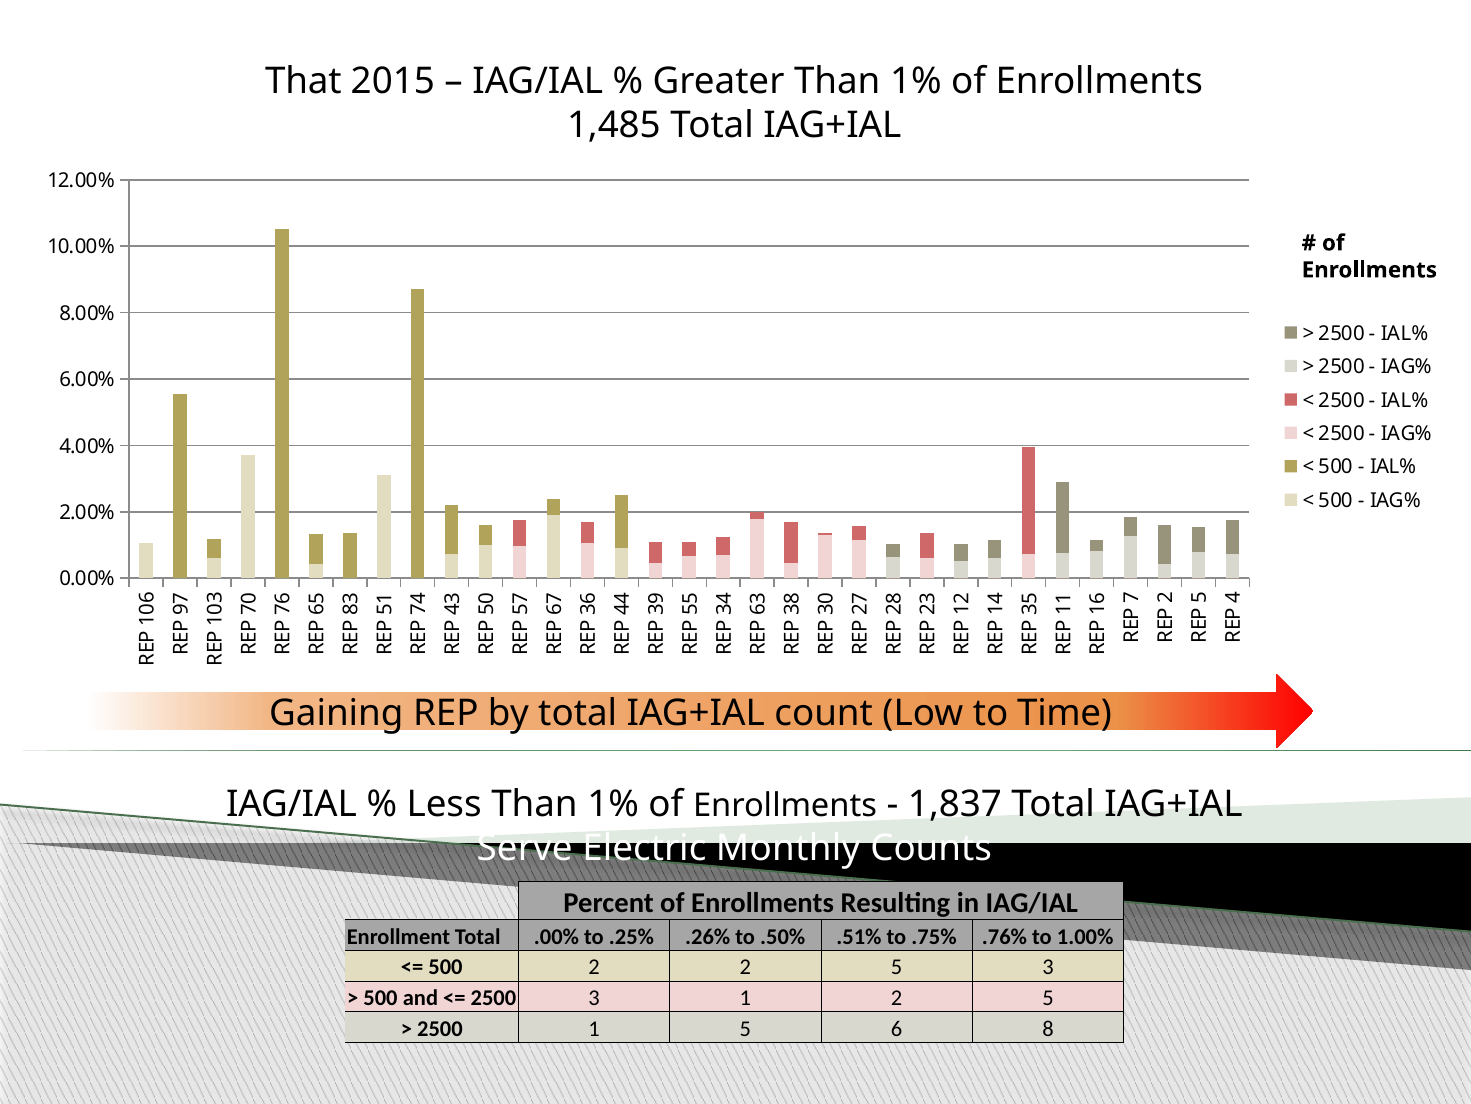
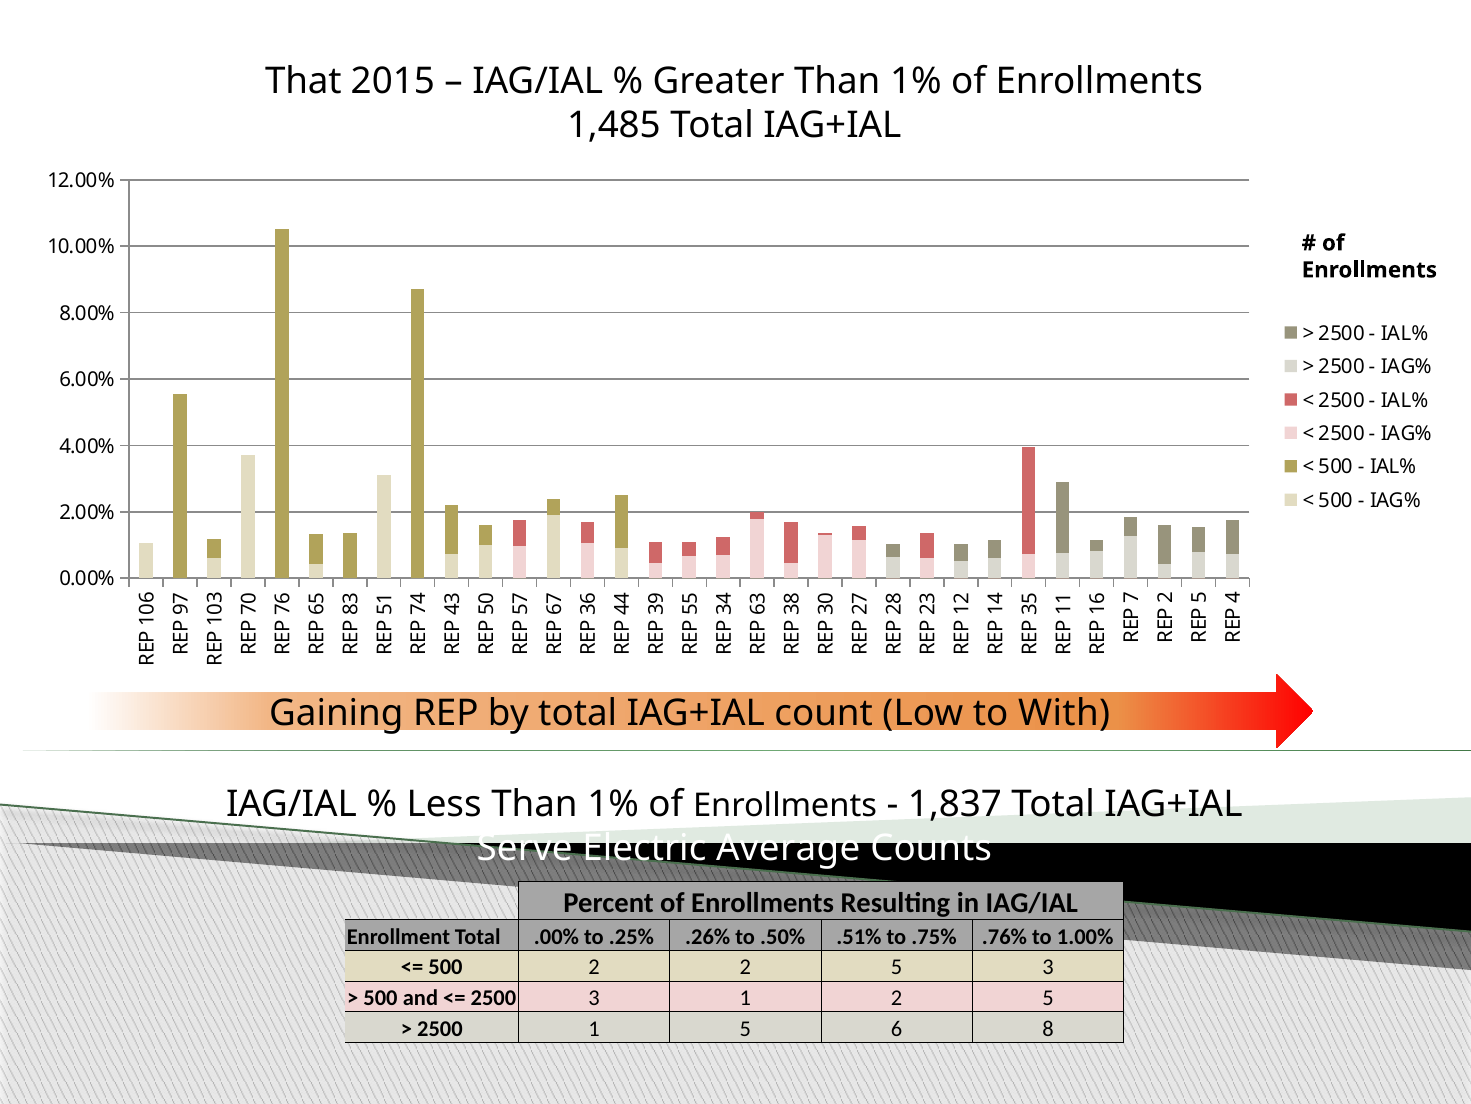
Time: Time -> With
Monthly: Monthly -> Average
